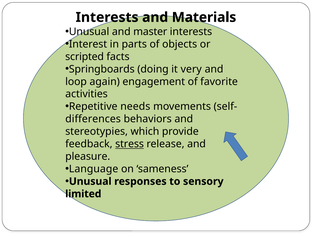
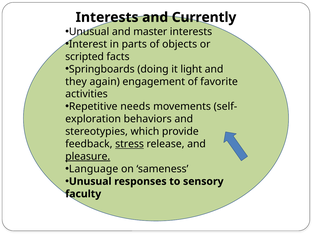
Materials: Materials -> Currently
very: very -> light
loop: loop -> they
differences: differences -> exploration
pleasure underline: none -> present
limited: limited -> faculty
